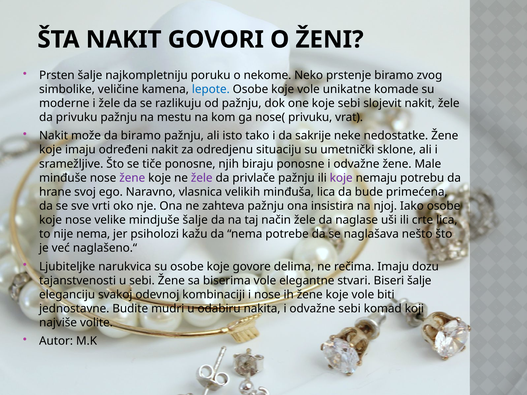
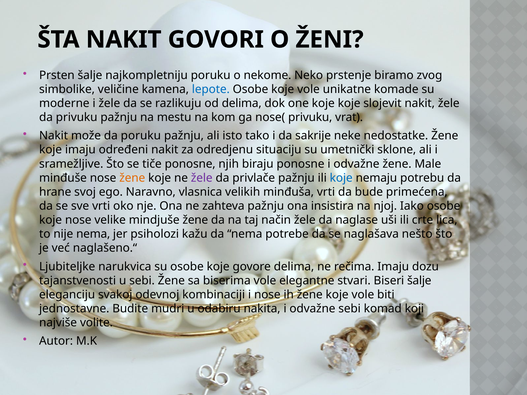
od pažnju: pažnju -> delima
koje sebi: sebi -> koje
da biramo: biramo -> poruku
žene at (132, 178) colour: purple -> orange
koje at (341, 178) colour: purple -> blue
minđuša lica: lica -> vrti
mindjuše šalje: šalje -> žene
